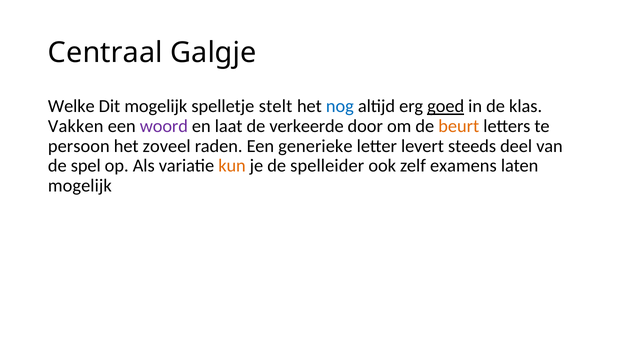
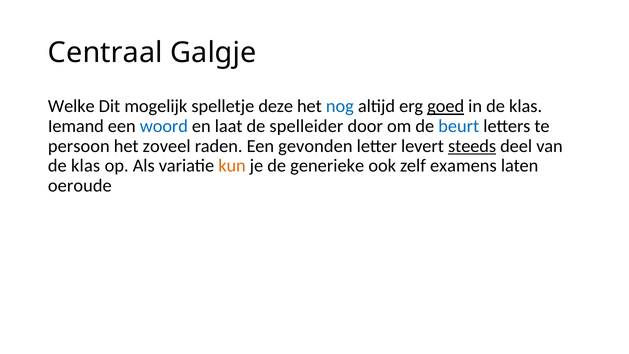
stelt: stelt -> deze
Vakken: Vakken -> Iemand
woord colour: purple -> blue
verkeerde: verkeerde -> spelleider
beurt colour: orange -> blue
generieke: generieke -> gevonden
steeds underline: none -> present
spel at (86, 166): spel -> klas
spelleider: spelleider -> generieke
mogelijk at (80, 186): mogelijk -> oeroude
